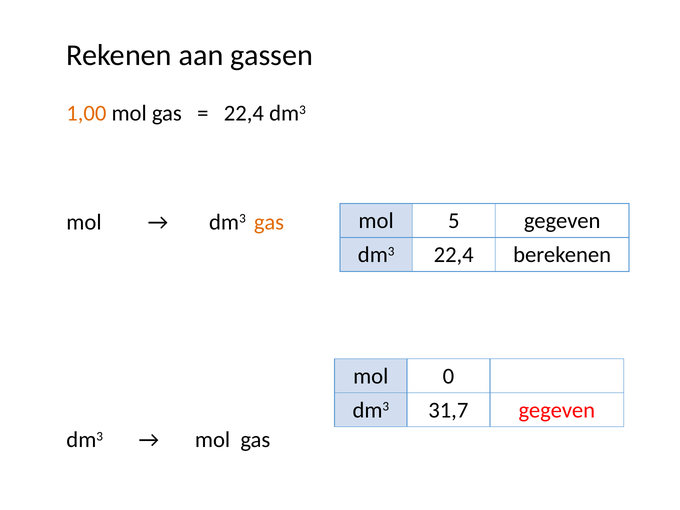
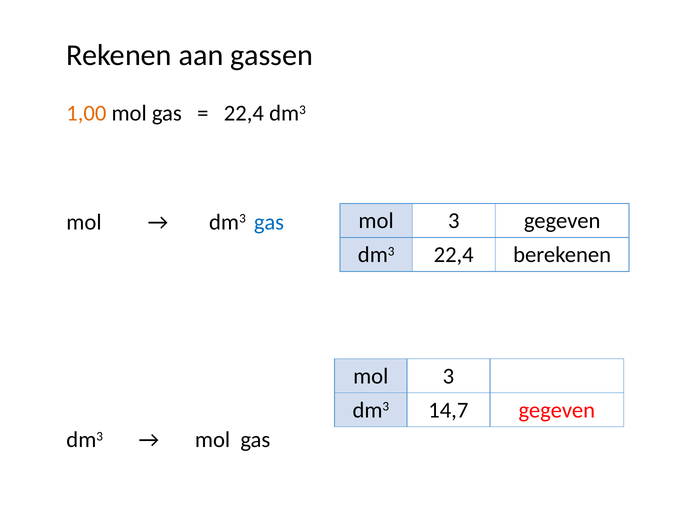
5 at (454, 221): 5 -> 3
gas at (269, 222) colour: orange -> blue
0 at (448, 376): 0 -> 3
31,7: 31,7 -> 14,7
